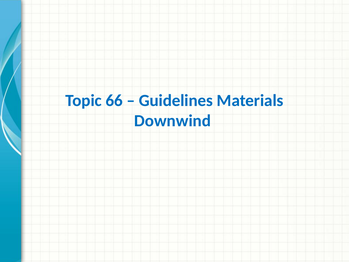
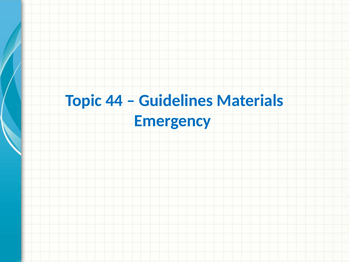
66: 66 -> 44
Downwind: Downwind -> Emergency
